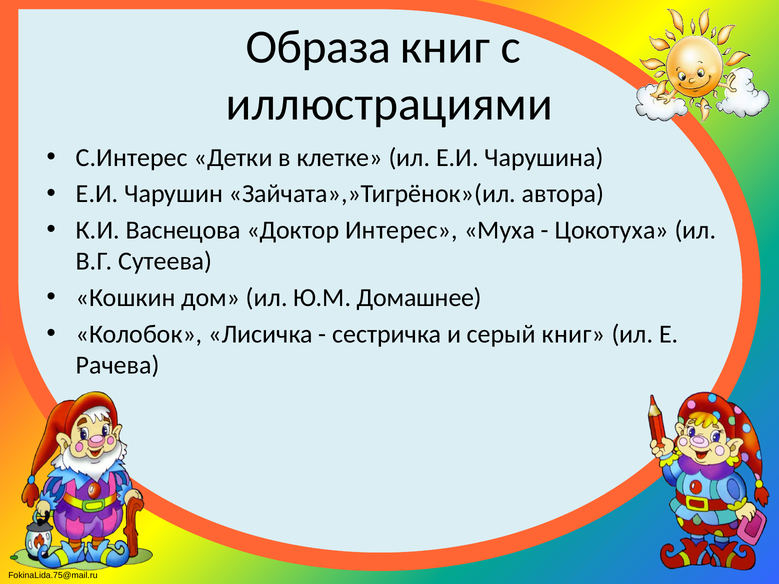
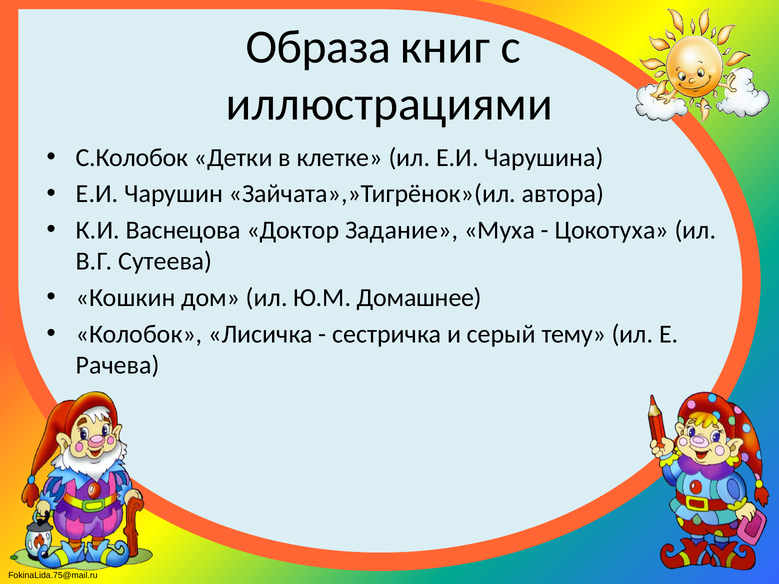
С.Интерес: С.Интерес -> С.Колобок
Интерес: Интерес -> Задание
серый книг: книг -> тему
